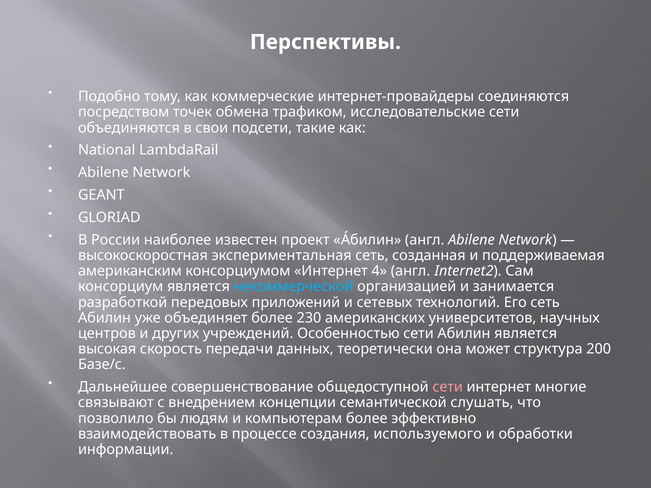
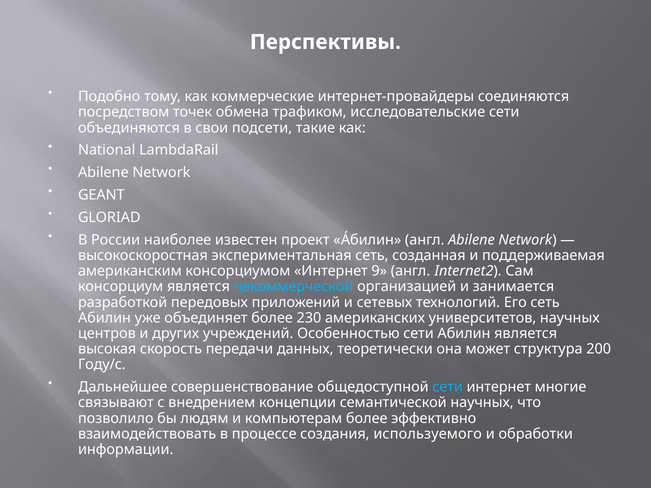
4: 4 -> 9
Базе/с: Базе/с -> Году/с
сети at (448, 387) colour: pink -> light blue
семантической слушать: слушать -> научных
